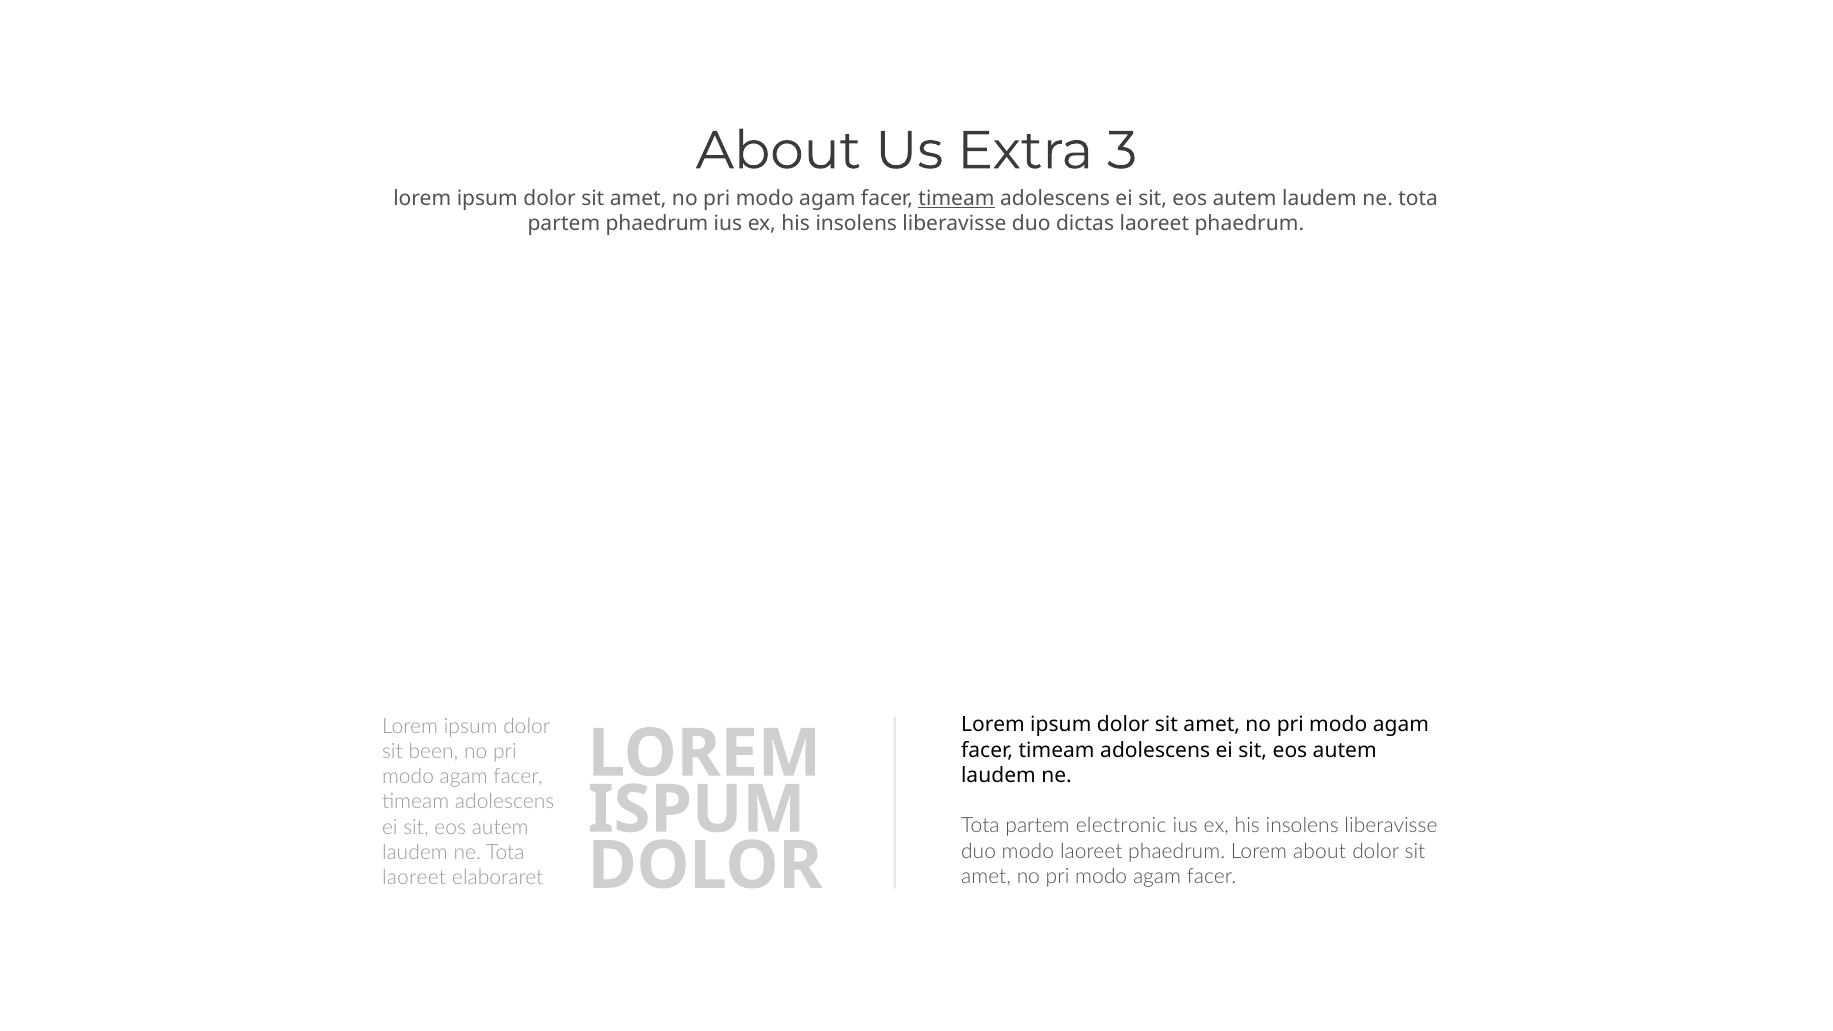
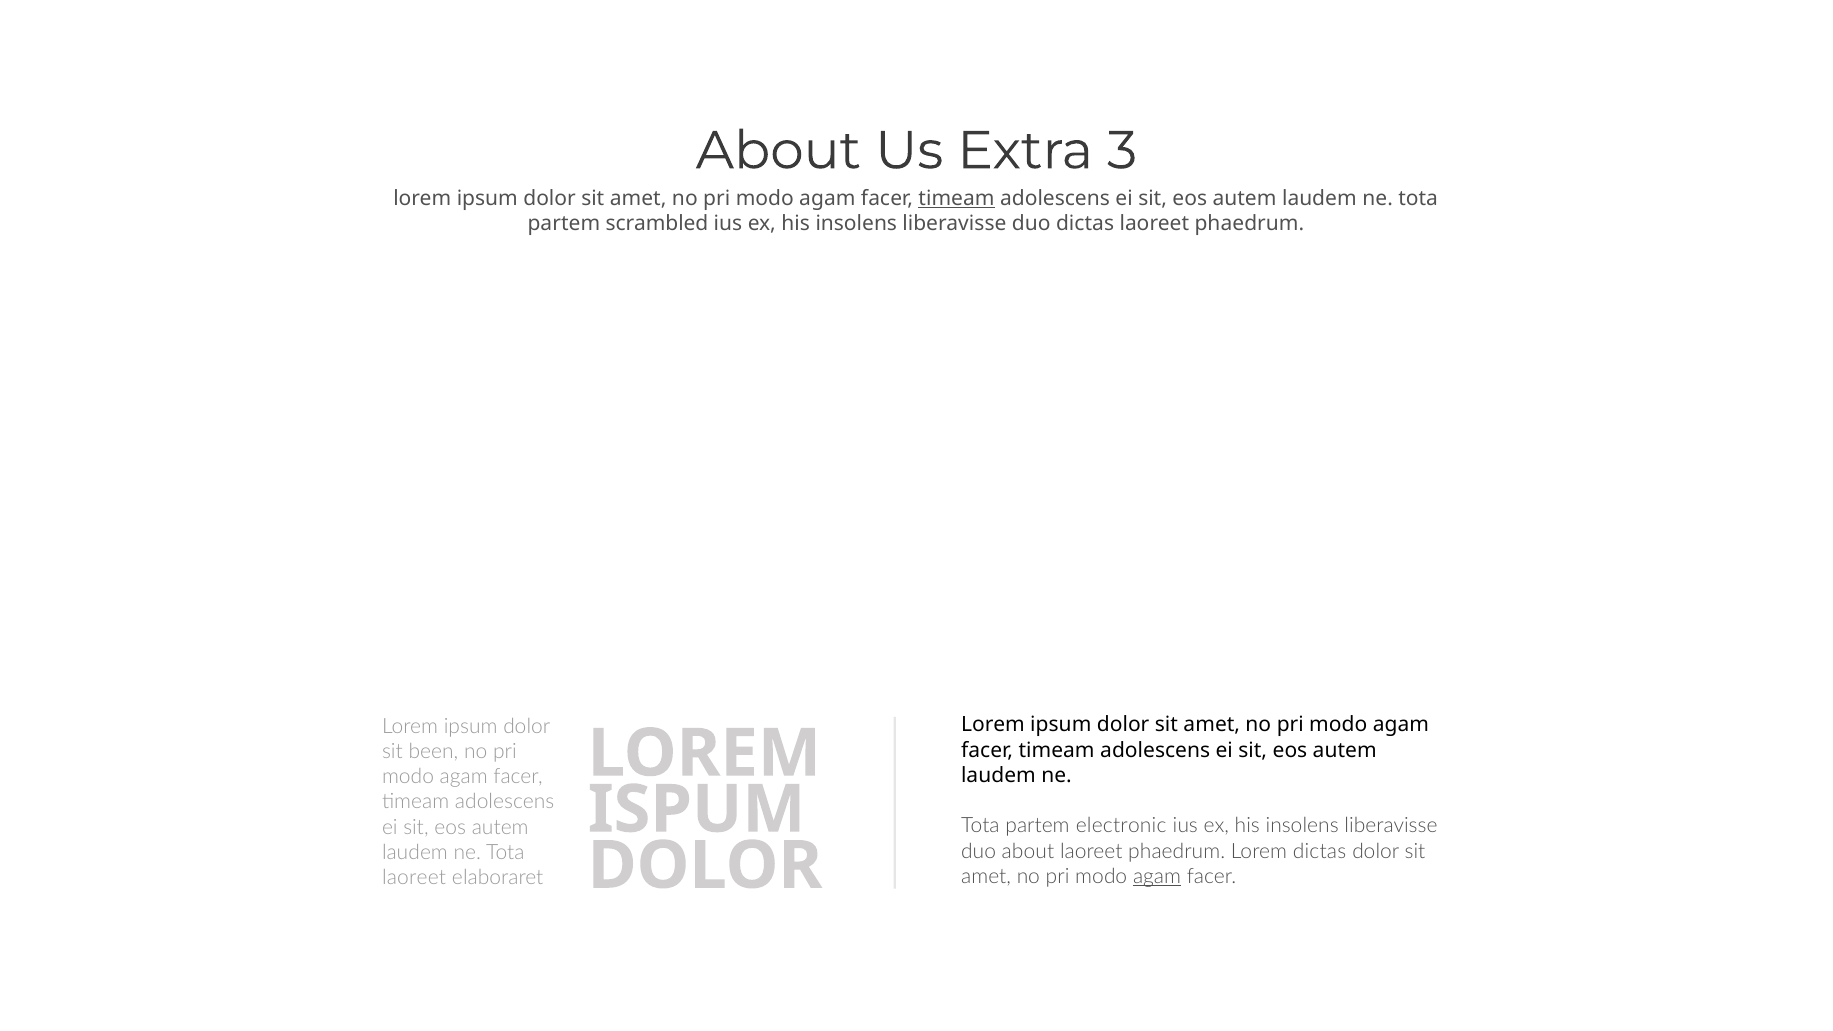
partem phaedrum: phaedrum -> scrambled
duo modo: modo -> about
Lorem about: about -> dictas
agam at (1157, 876) underline: none -> present
